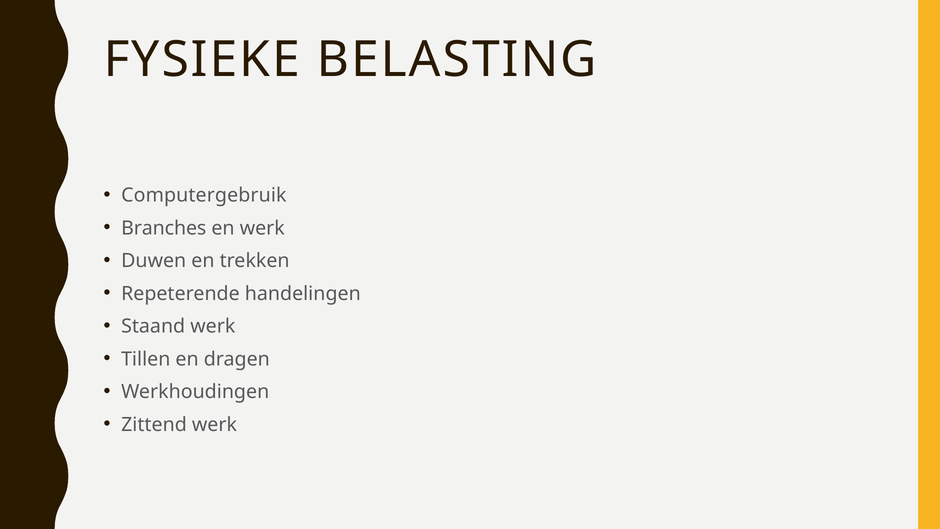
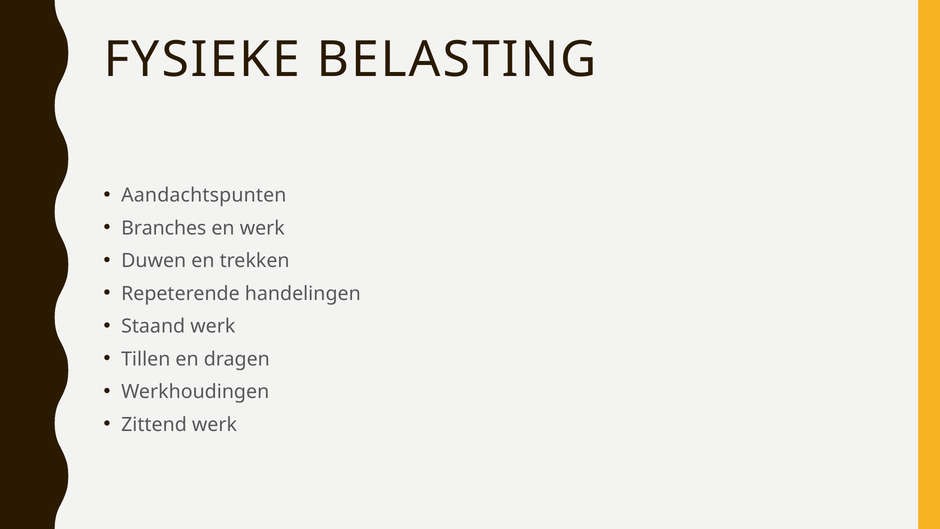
Computergebruik: Computergebruik -> Aandachtspunten
